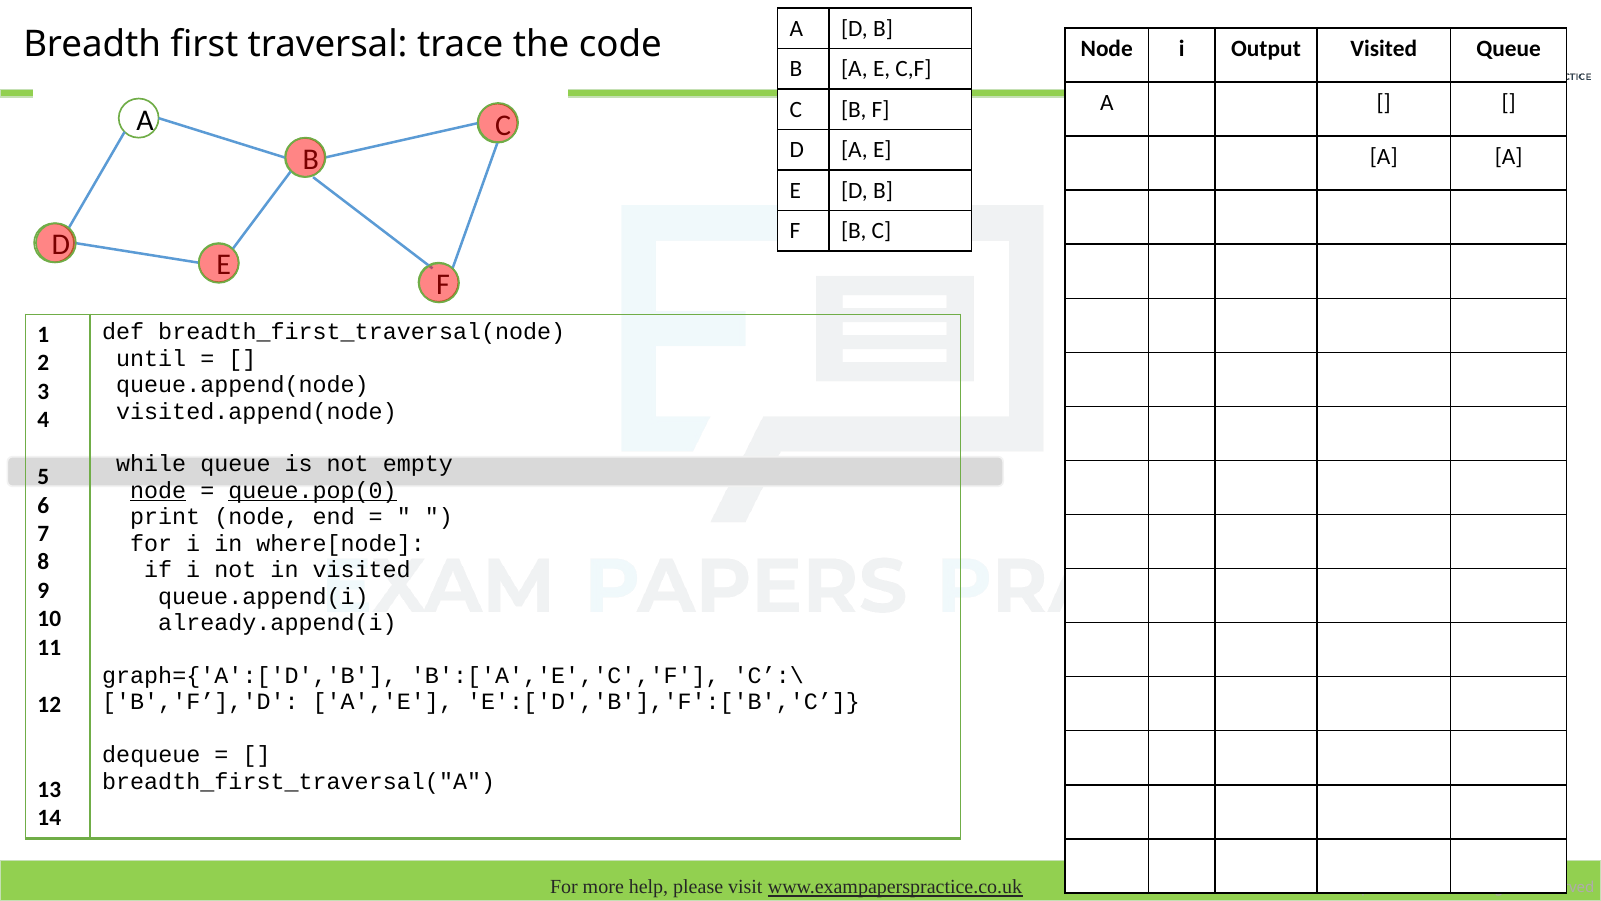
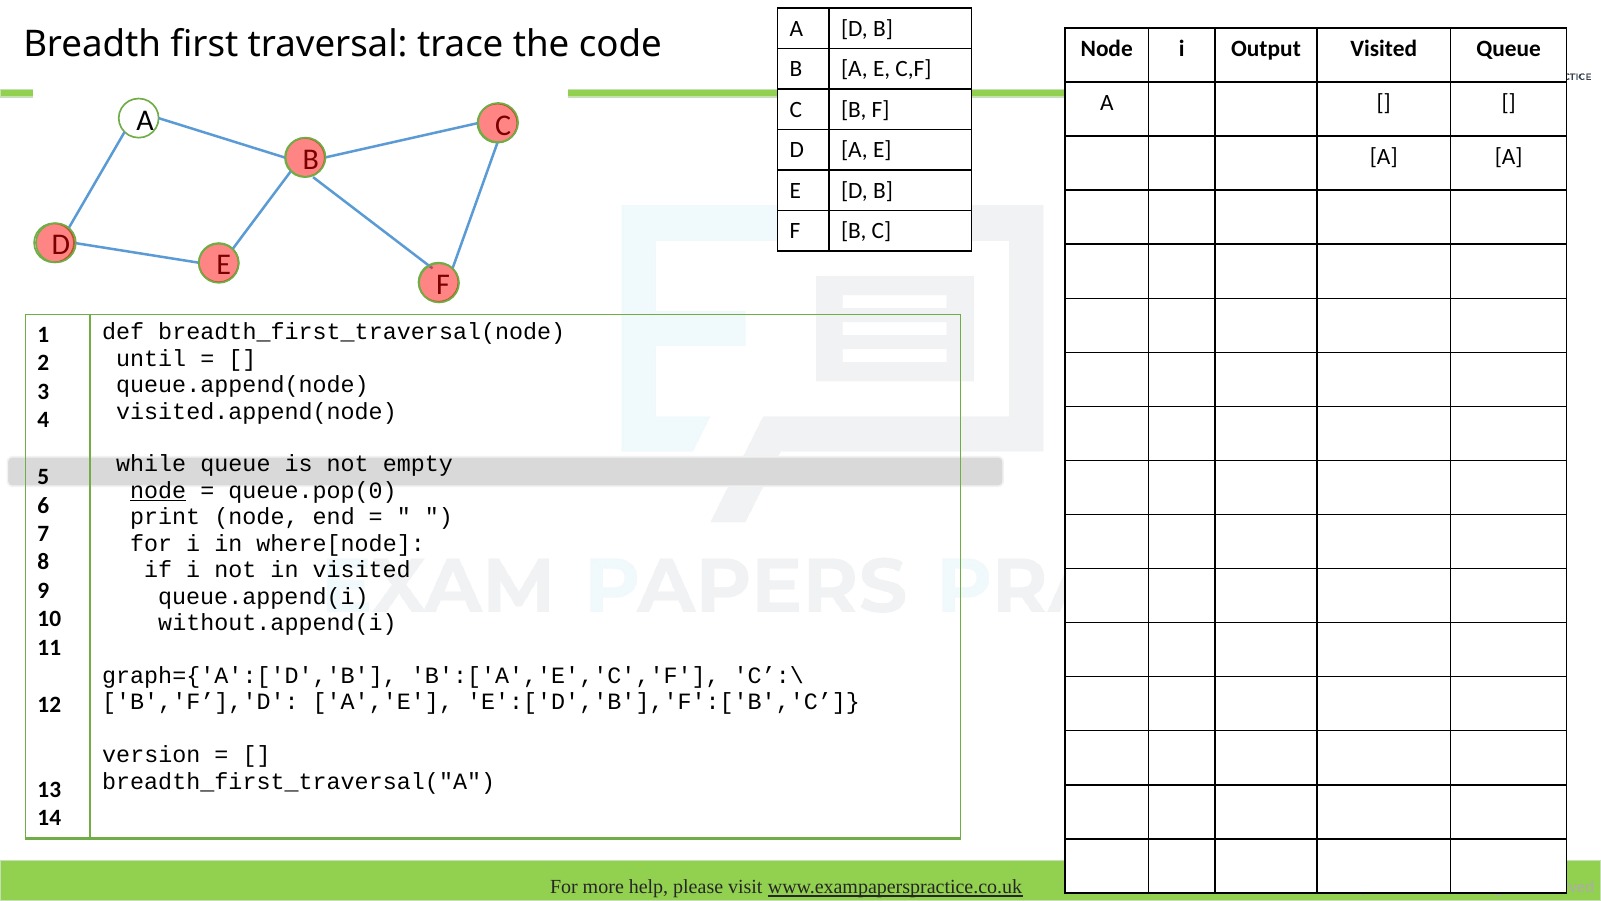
queue.pop(0 underline: present -> none
already.append(i: already.append(i -> without.append(i
dequeue: dequeue -> version
